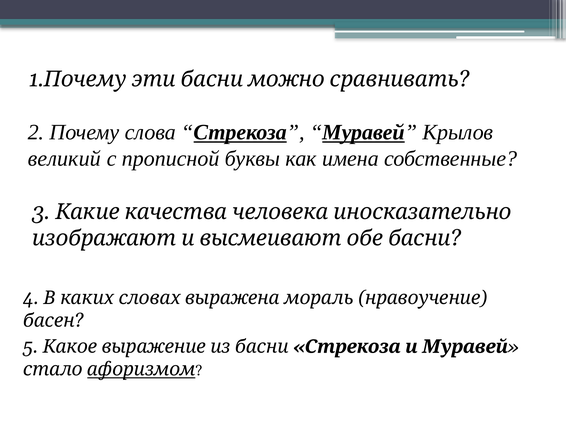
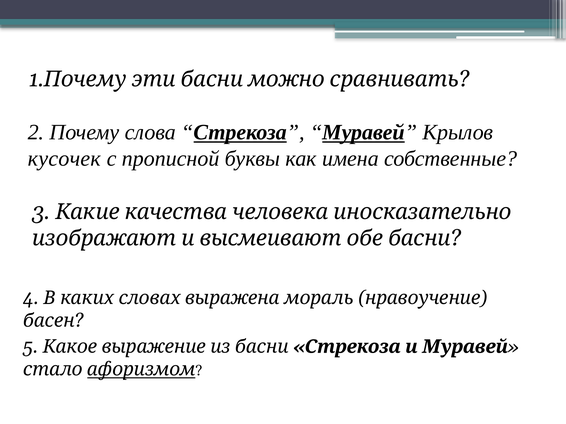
великий: великий -> кусочек
